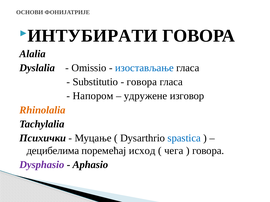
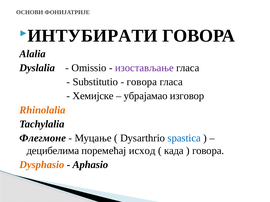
изостављање colour: blue -> purple
Напором: Напором -> Хемијске
удружене: удружене -> убрајамао
Психички: Психички -> Флегмоне
чега: чега -> када
Dysphasio colour: purple -> orange
